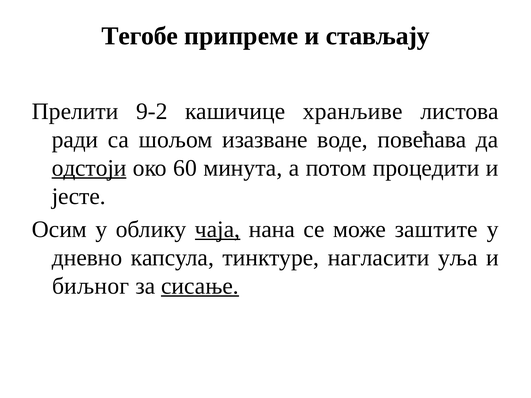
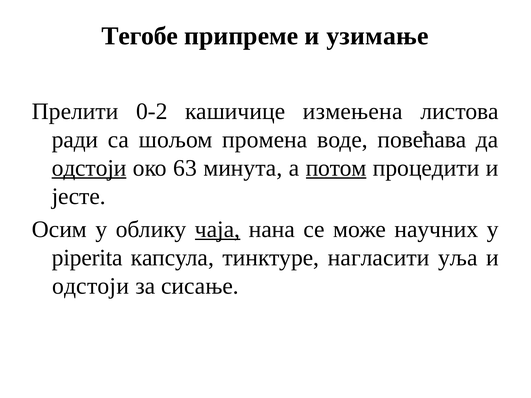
стављају: стављају -> узимање
9-2: 9-2 -> 0-2
хранљиве: хранљиве -> измењена
изазване: изазване -> промена
60: 60 -> 63
потом underline: none -> present
заштите: заштите -> научних
дневно: дневно -> piperita
биљног at (91, 286): биљног -> одстоји
сисање underline: present -> none
